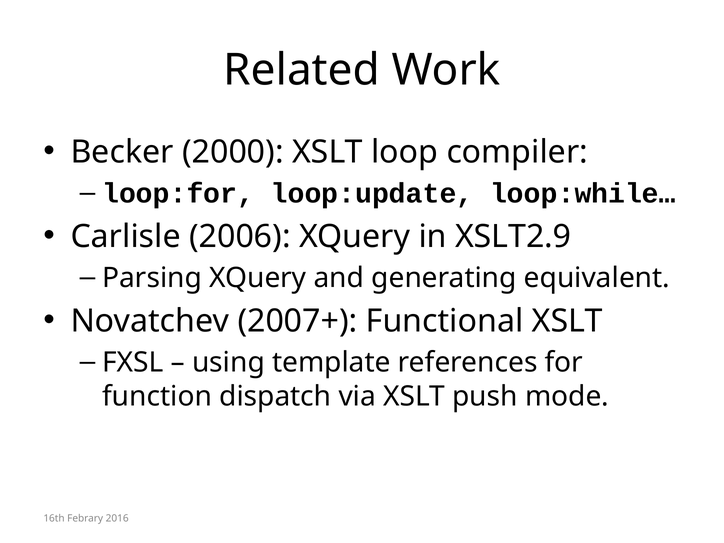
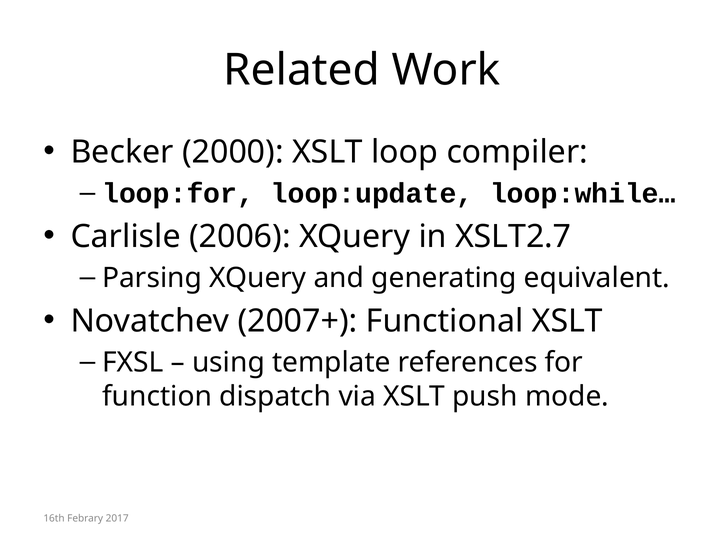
XSLT2.9: XSLT2.9 -> XSLT2.7
2016: 2016 -> 2017
